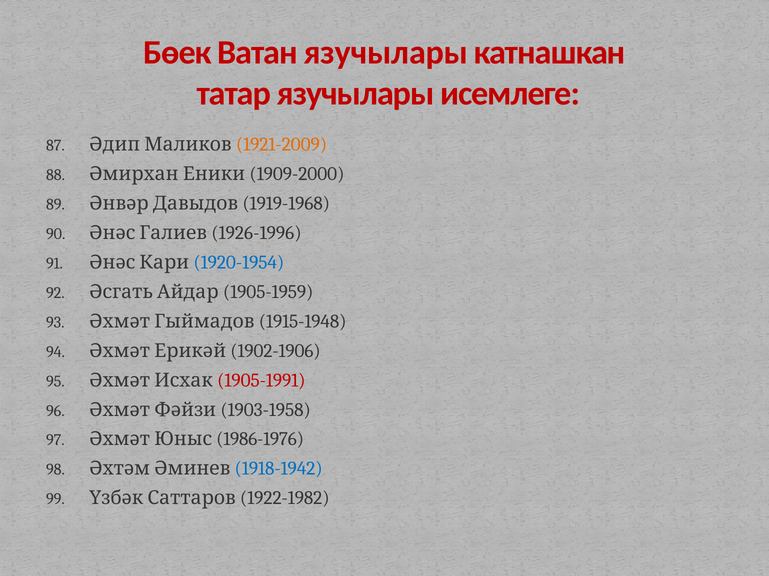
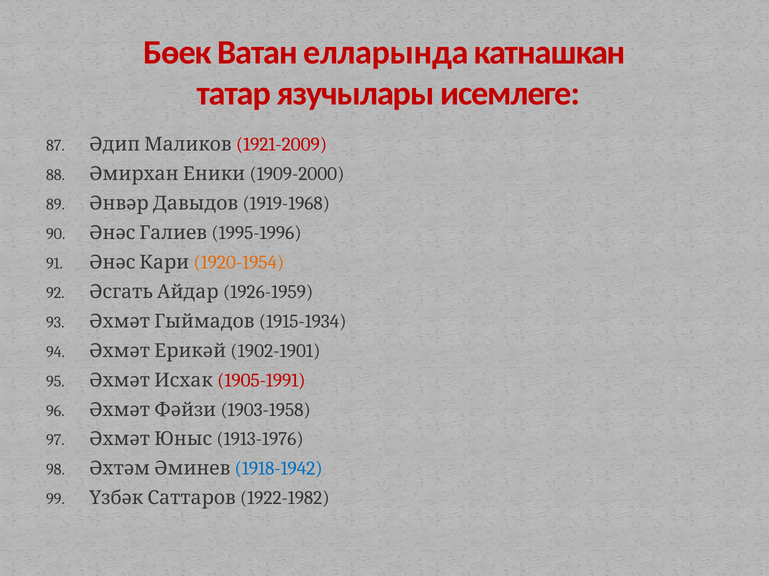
Ватан язучылары: язучылары -> елларында
1921-2009 colour: orange -> red
1926-1996: 1926-1996 -> 1995-1996
1920-1954 colour: blue -> orange
1905-1959: 1905-1959 -> 1926-1959
1915-1948: 1915-1948 -> 1915-1934
1902-1906: 1902-1906 -> 1902-1901
1986-1976: 1986-1976 -> 1913-1976
